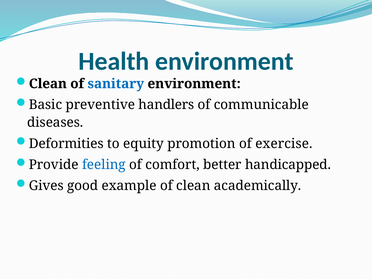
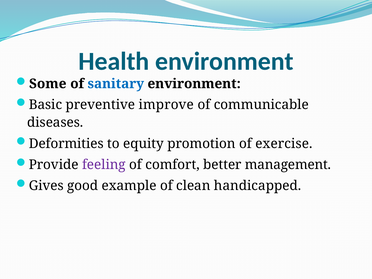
Clean at (48, 84): Clean -> Some
handlers: handlers -> improve
feeling colour: blue -> purple
handicapped: handicapped -> management
academically: academically -> handicapped
